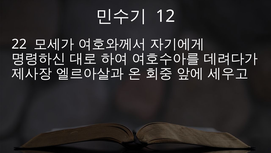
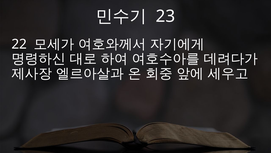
12: 12 -> 23
